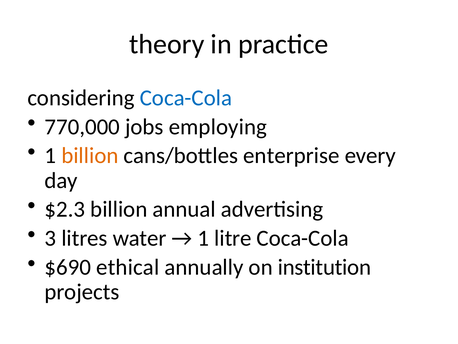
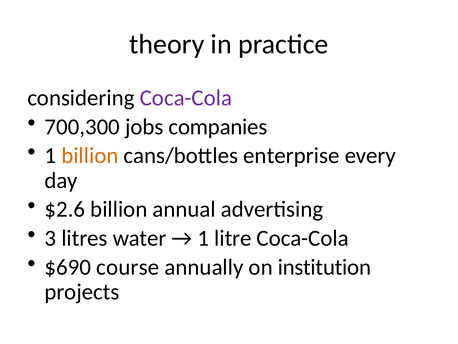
Coca-Cola at (186, 98) colour: blue -> purple
770,000: 770,000 -> 700,300
employing: employing -> companies
$2.3: $2.3 -> $2.6
ethical: ethical -> course
